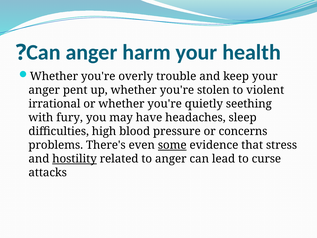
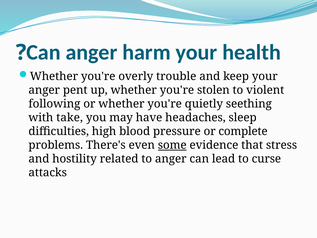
irrational: irrational -> following
fury: fury -> take
concerns: concerns -> complete
hostility underline: present -> none
